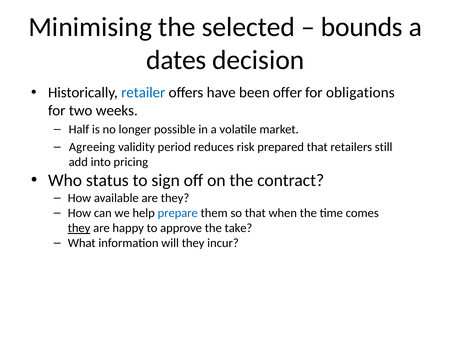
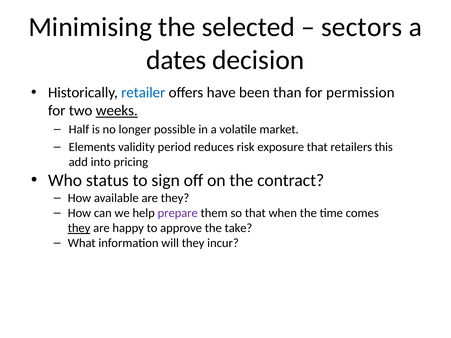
bounds: bounds -> sectors
offer: offer -> than
obligations: obligations -> permission
weeks underline: none -> present
Agreeing: Agreeing -> Elements
prepared: prepared -> exposure
still: still -> this
prepare colour: blue -> purple
